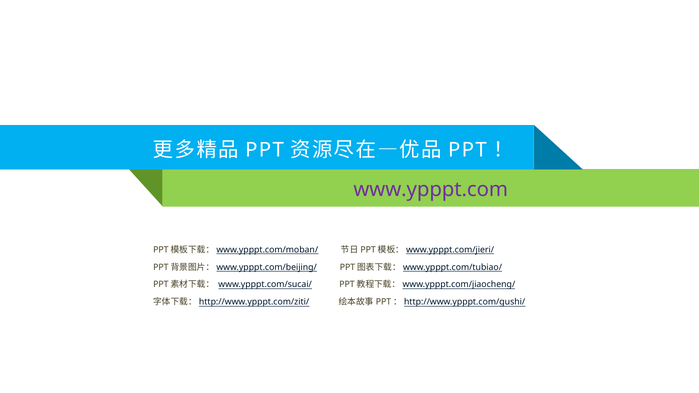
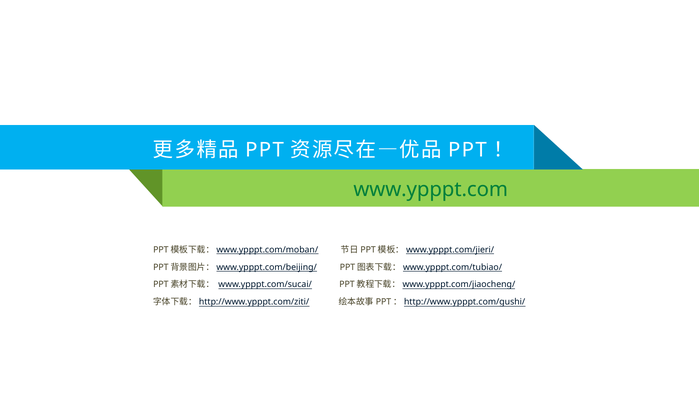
www.ypppt.com colour: purple -> green
